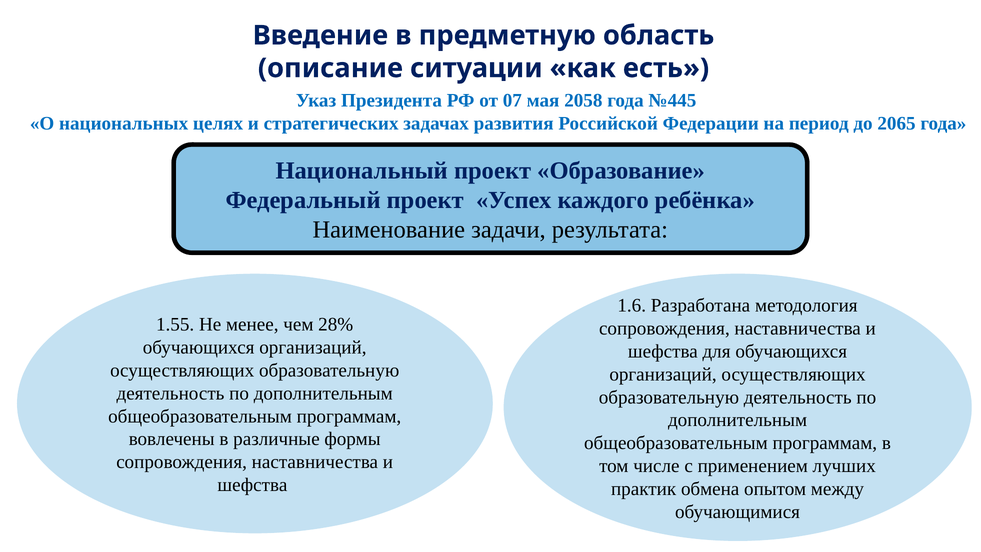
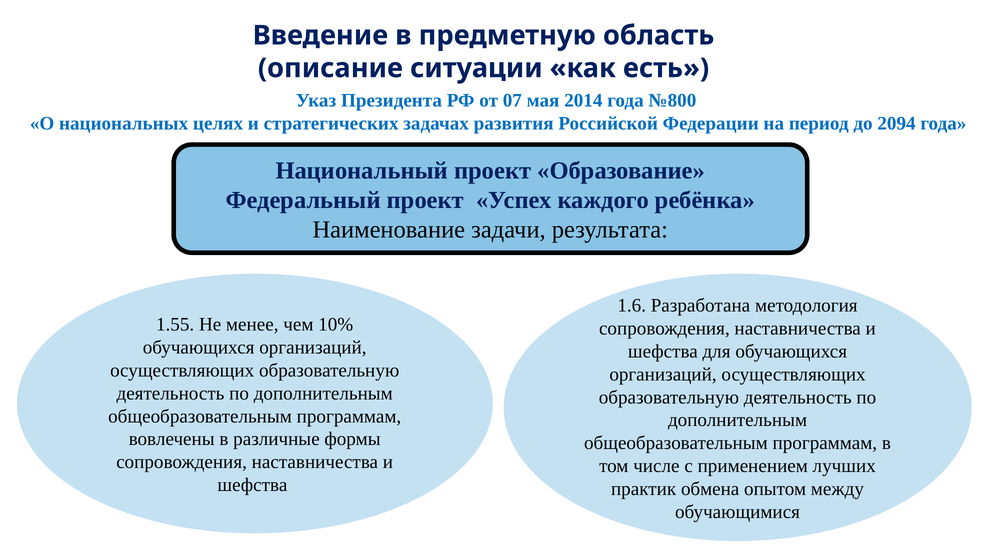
2058: 2058 -> 2014
№445: №445 -> №800
2065: 2065 -> 2094
28%: 28% -> 10%
